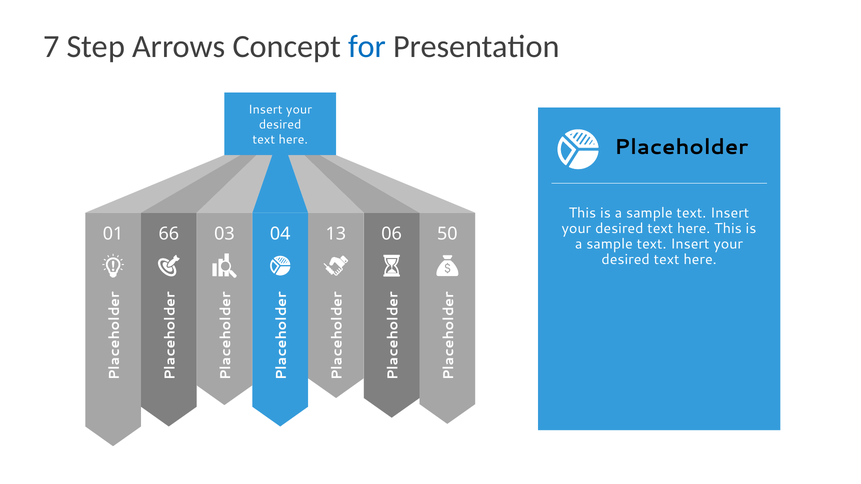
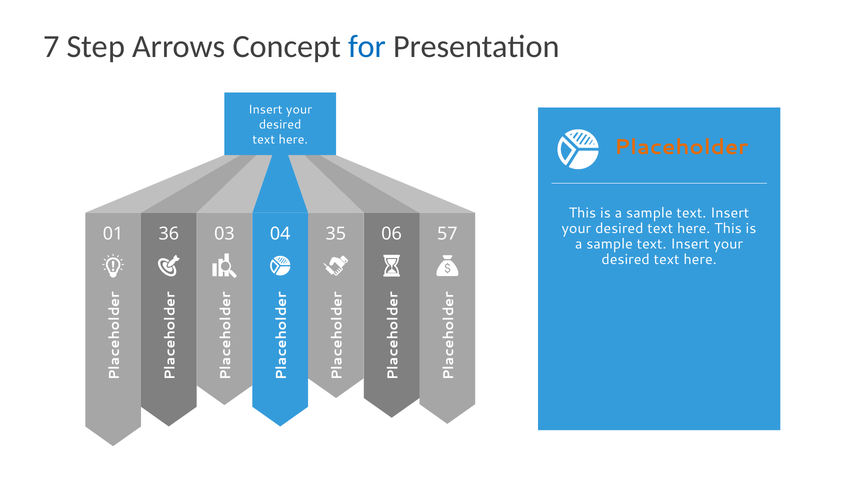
Placeholder colour: black -> orange
66: 66 -> 36
13: 13 -> 35
50: 50 -> 57
